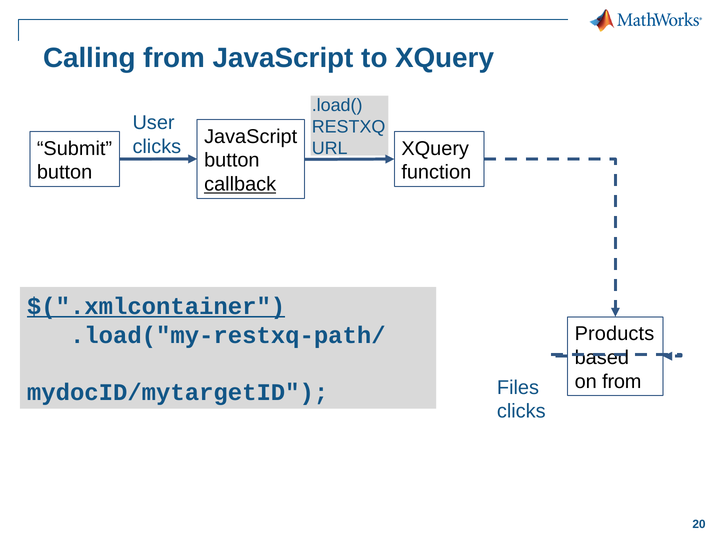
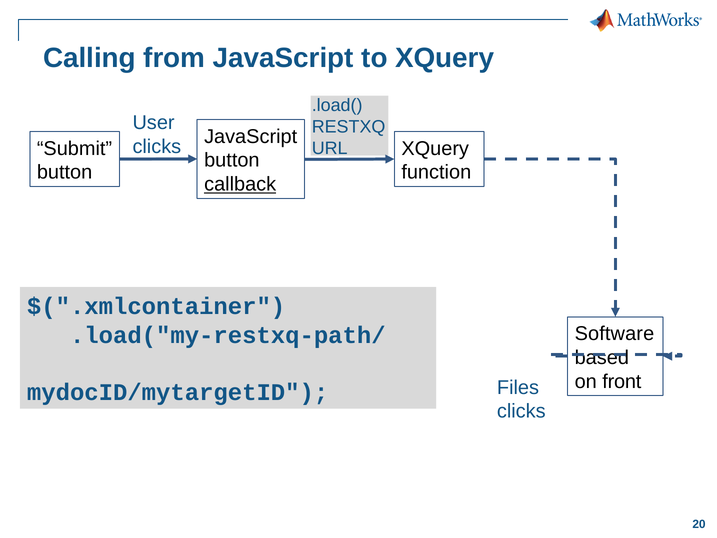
$(".xmlcontainer underline: present -> none
Products: Products -> Software
on from: from -> front
